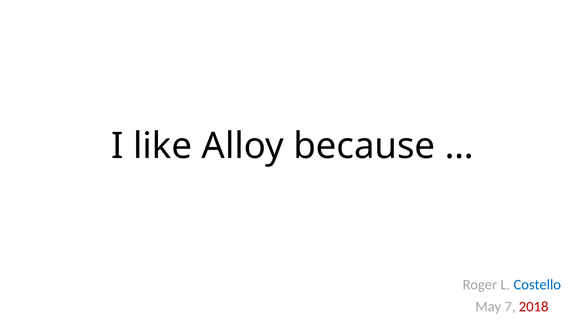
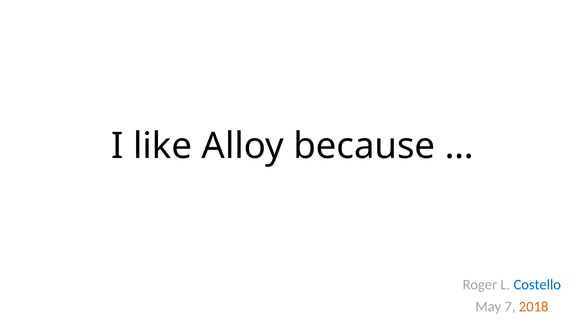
2018 colour: red -> orange
